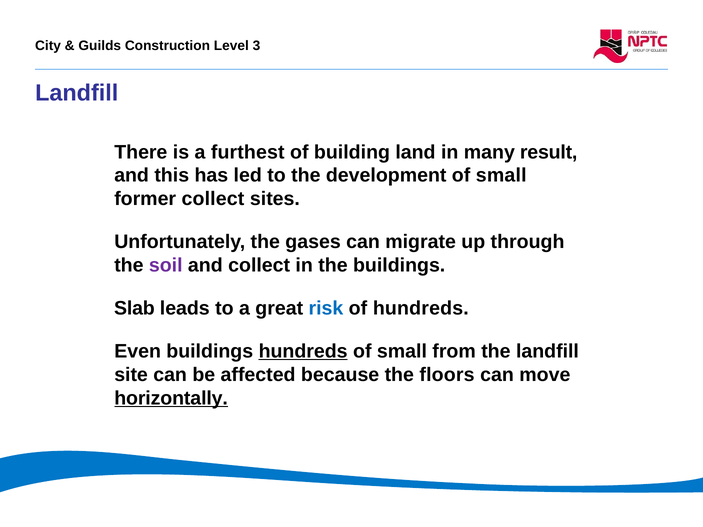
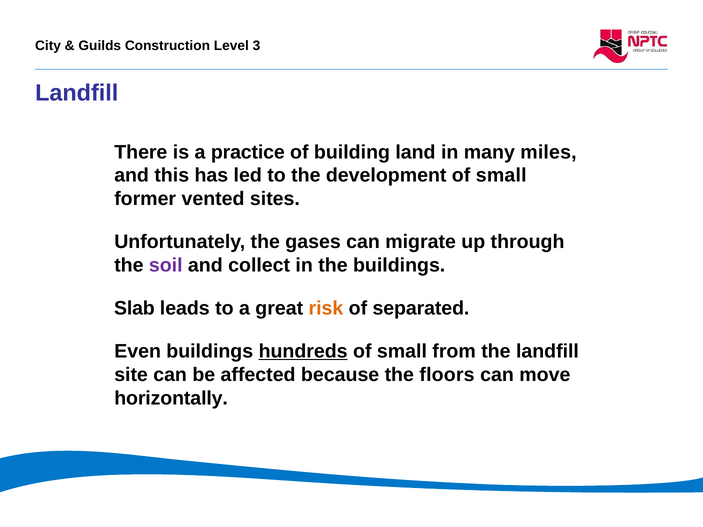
furthest: furthest -> practice
result: result -> miles
former collect: collect -> vented
risk colour: blue -> orange
of hundreds: hundreds -> separated
horizontally underline: present -> none
